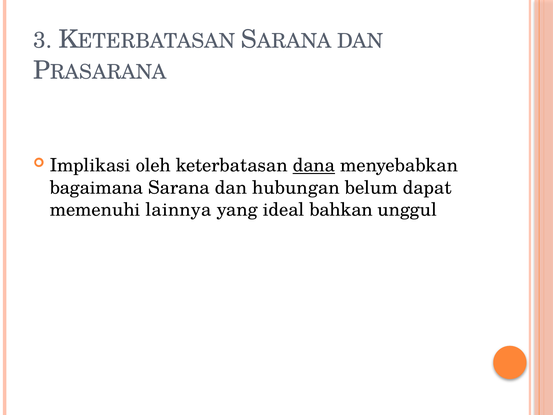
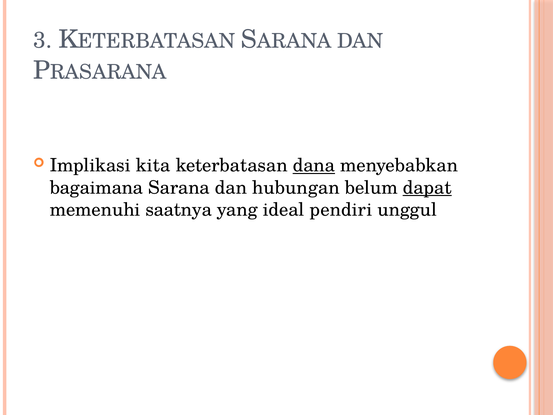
oleh: oleh -> kita
dapat underline: none -> present
lainnya: lainnya -> saatnya
bahkan: bahkan -> pendiri
